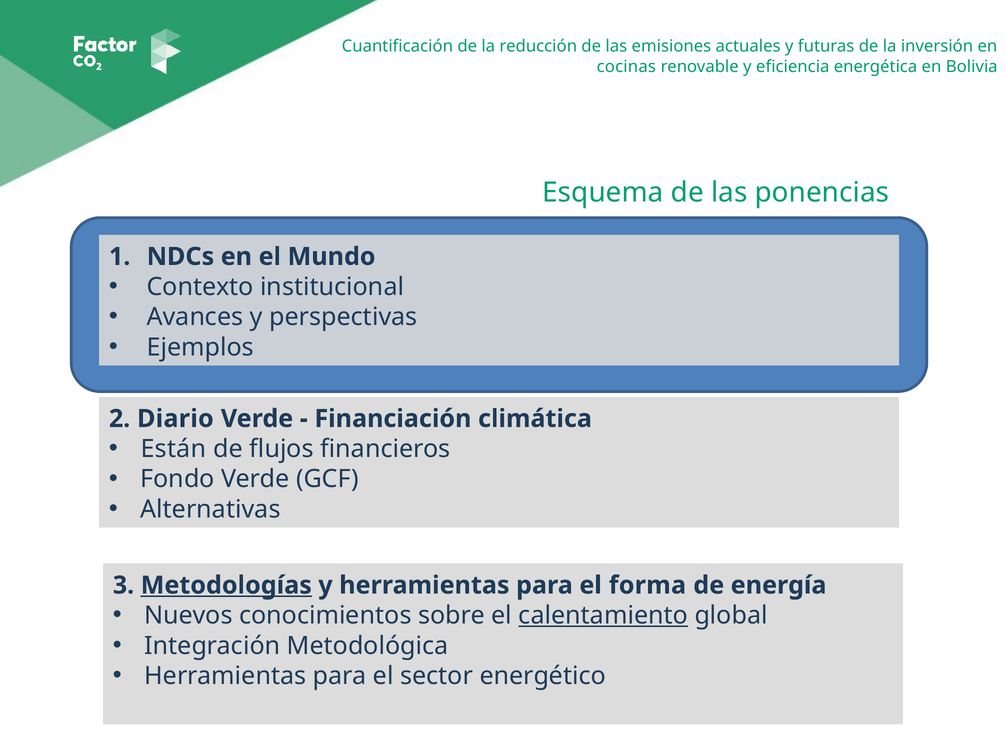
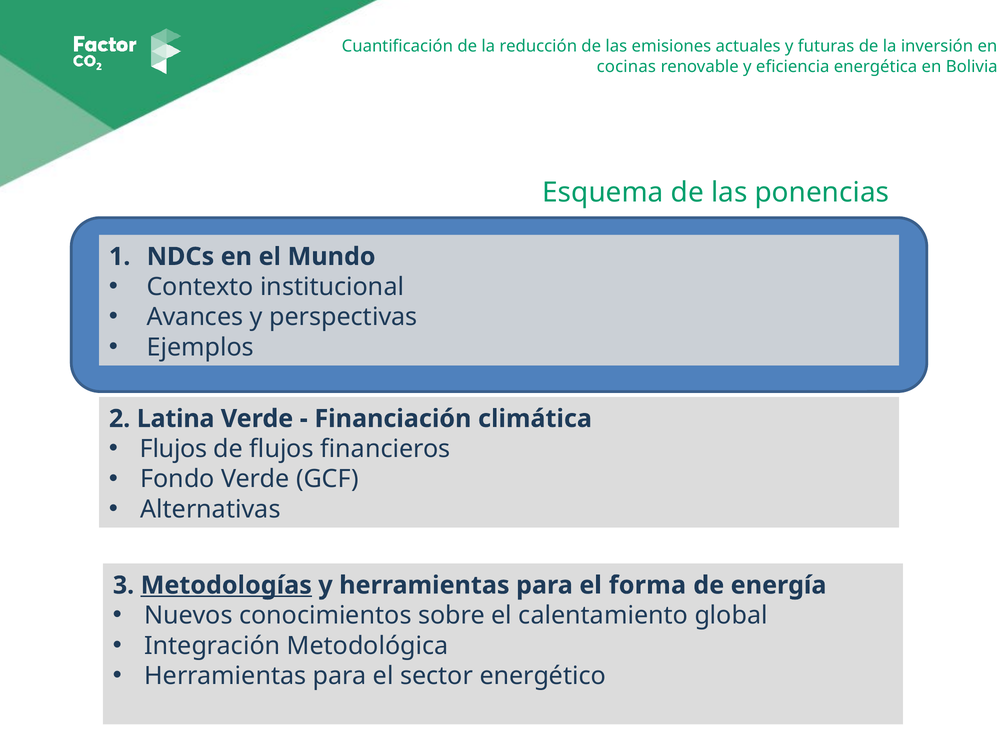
Diario: Diario -> Latina
Están at (173, 449): Están -> Flujos
calentamiento underline: present -> none
